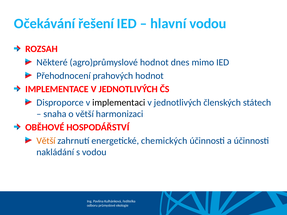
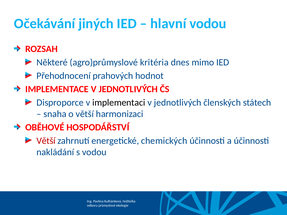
řešení: řešení -> jiných
agro)průmyslové hodnot: hodnot -> kritéria
Větší at (46, 141) colour: orange -> red
